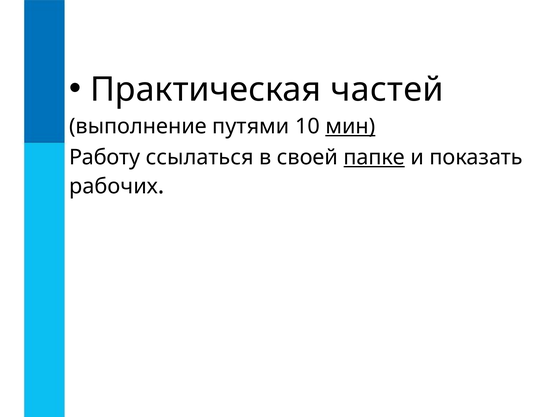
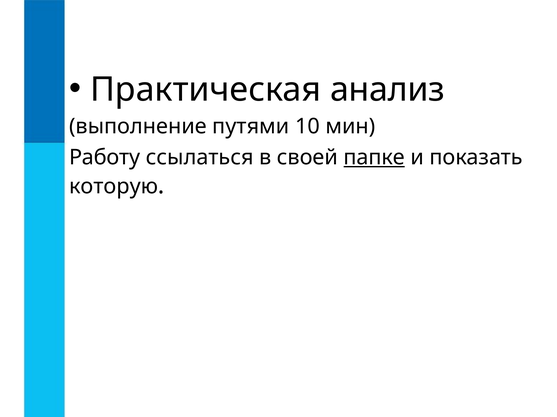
частей: частей -> анализ
мин underline: present -> none
рабочих: рабочих -> которую
